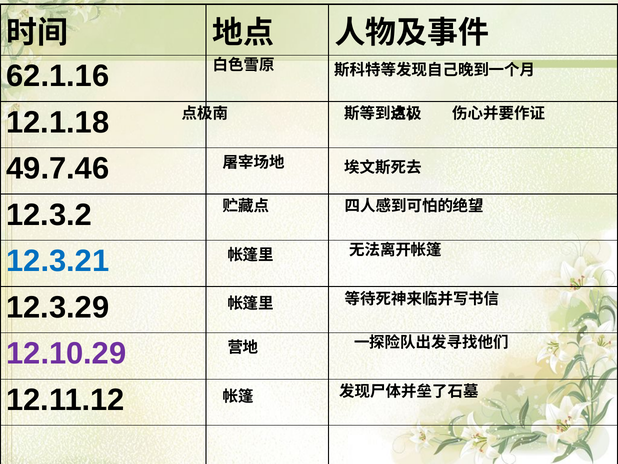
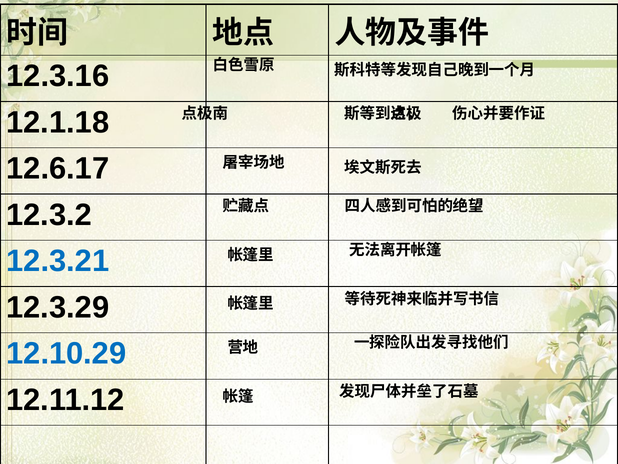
62.1.16: 62.1.16 -> 12.3.16
49.7.46: 49.7.46 -> 12.6.17
12.10.29 colour: purple -> blue
